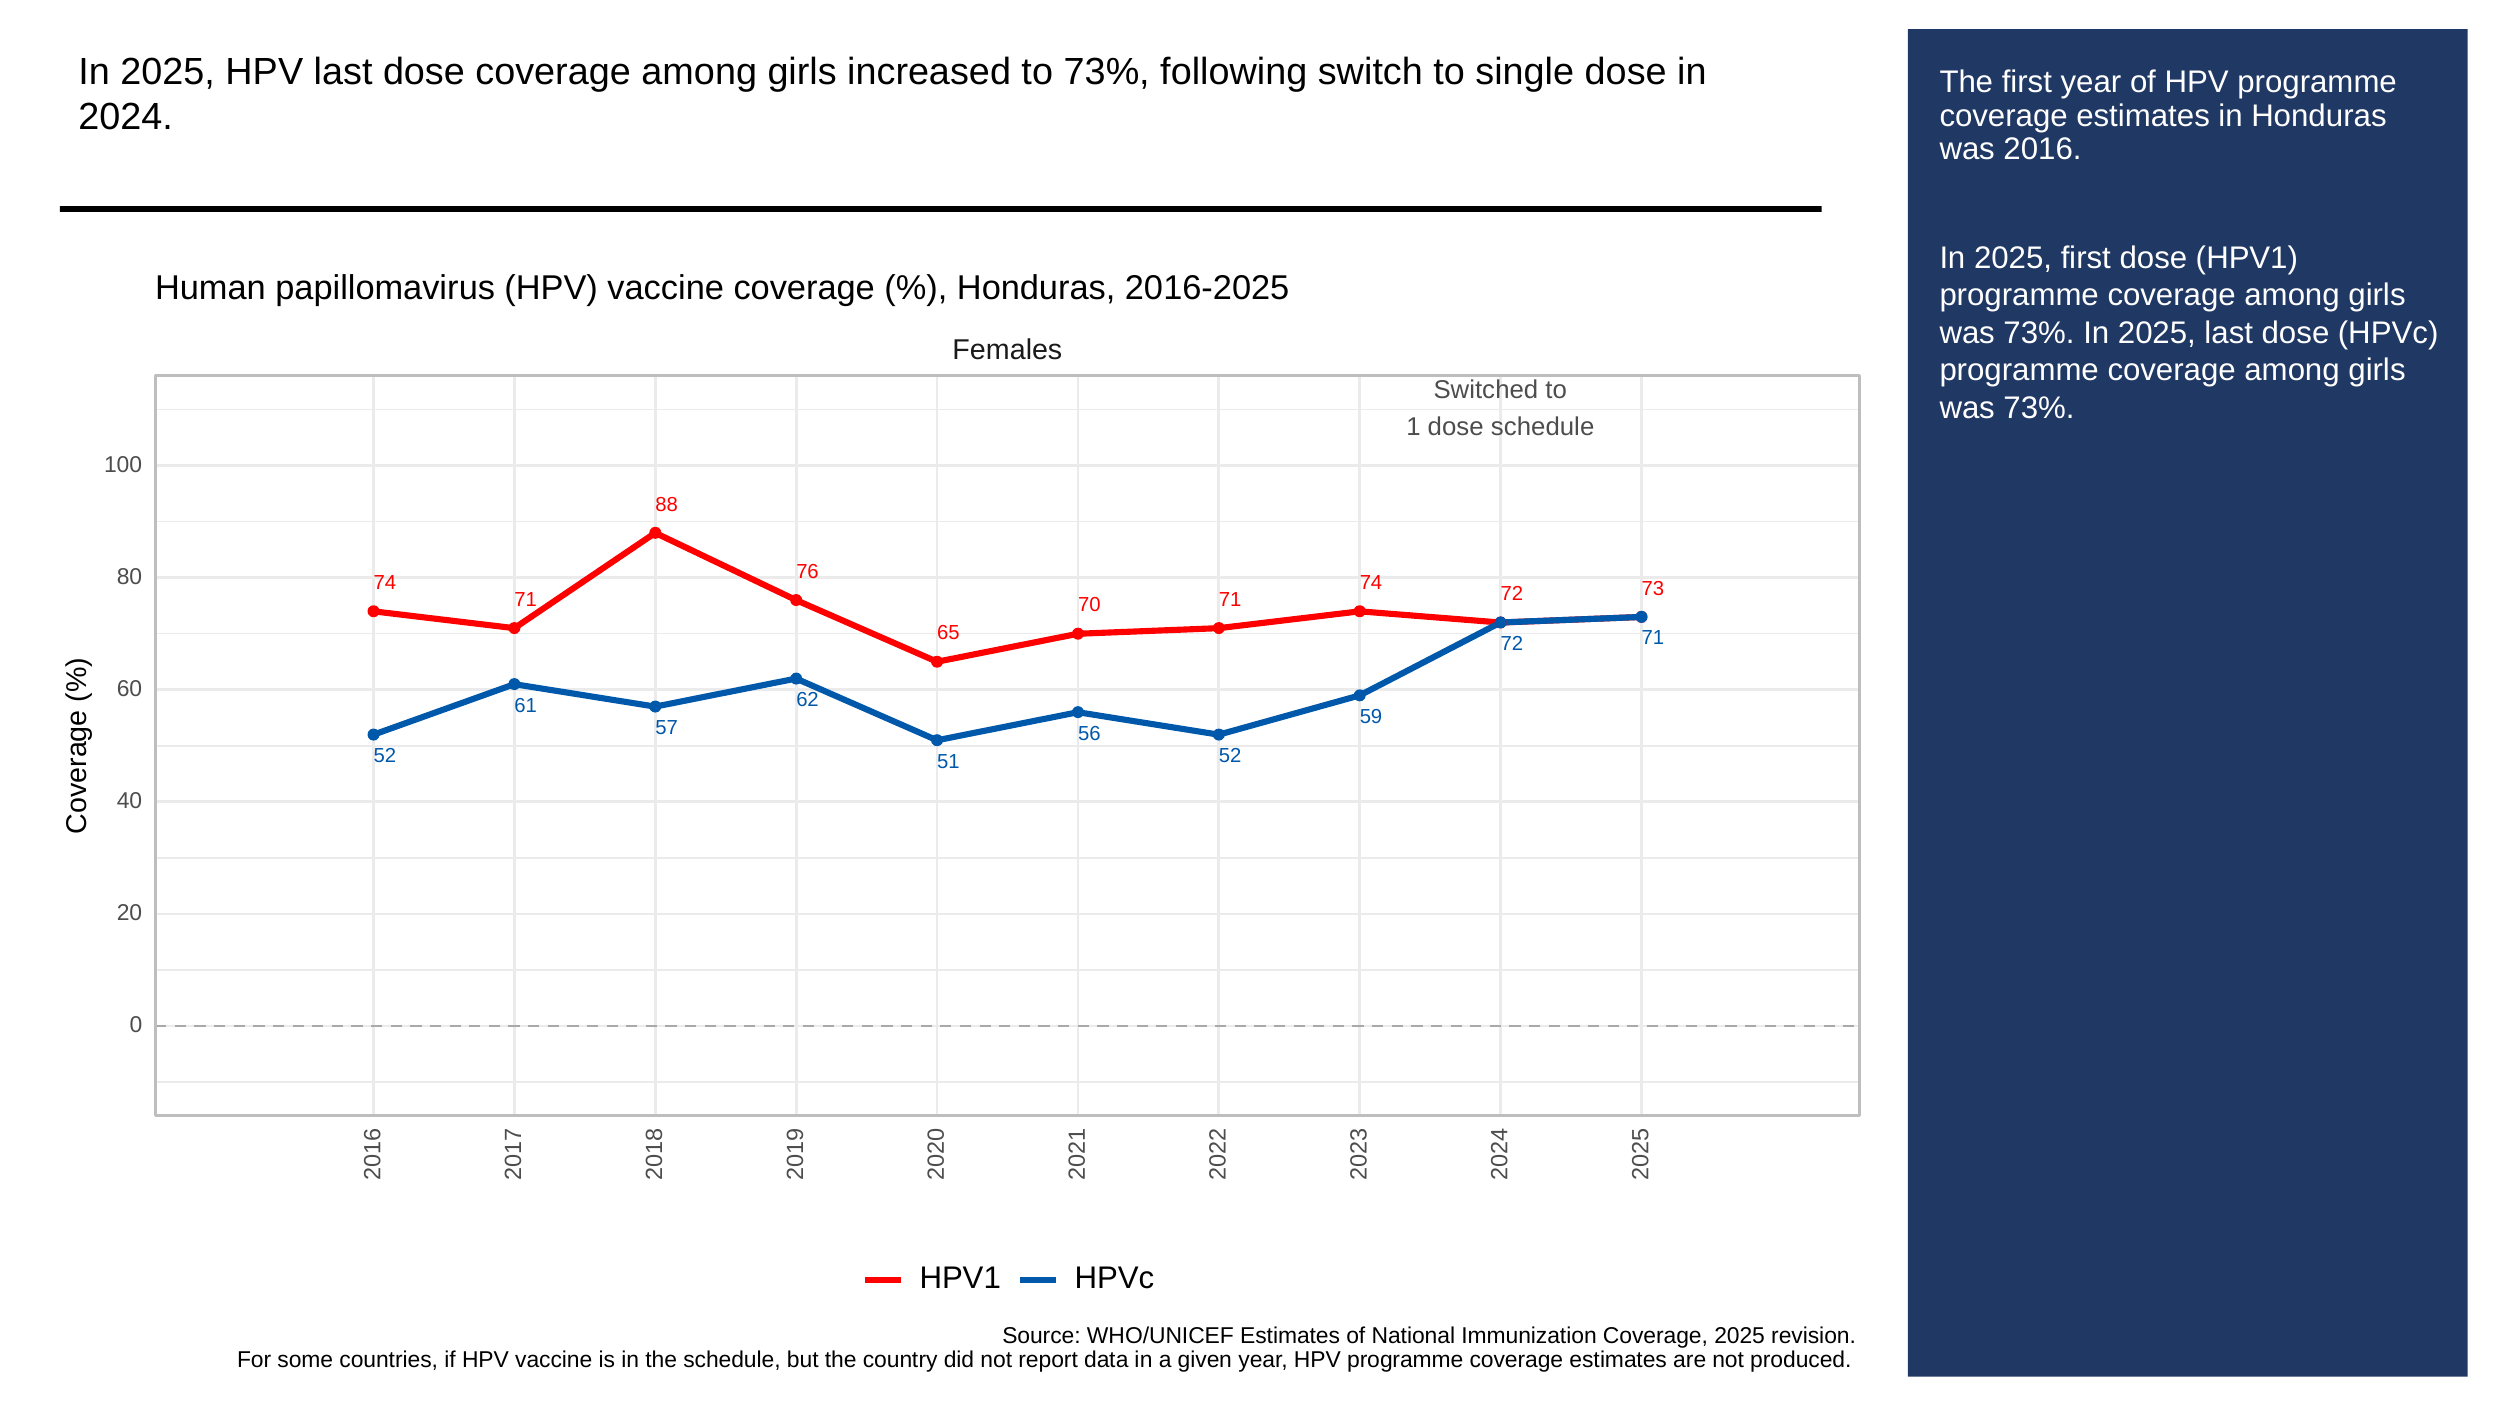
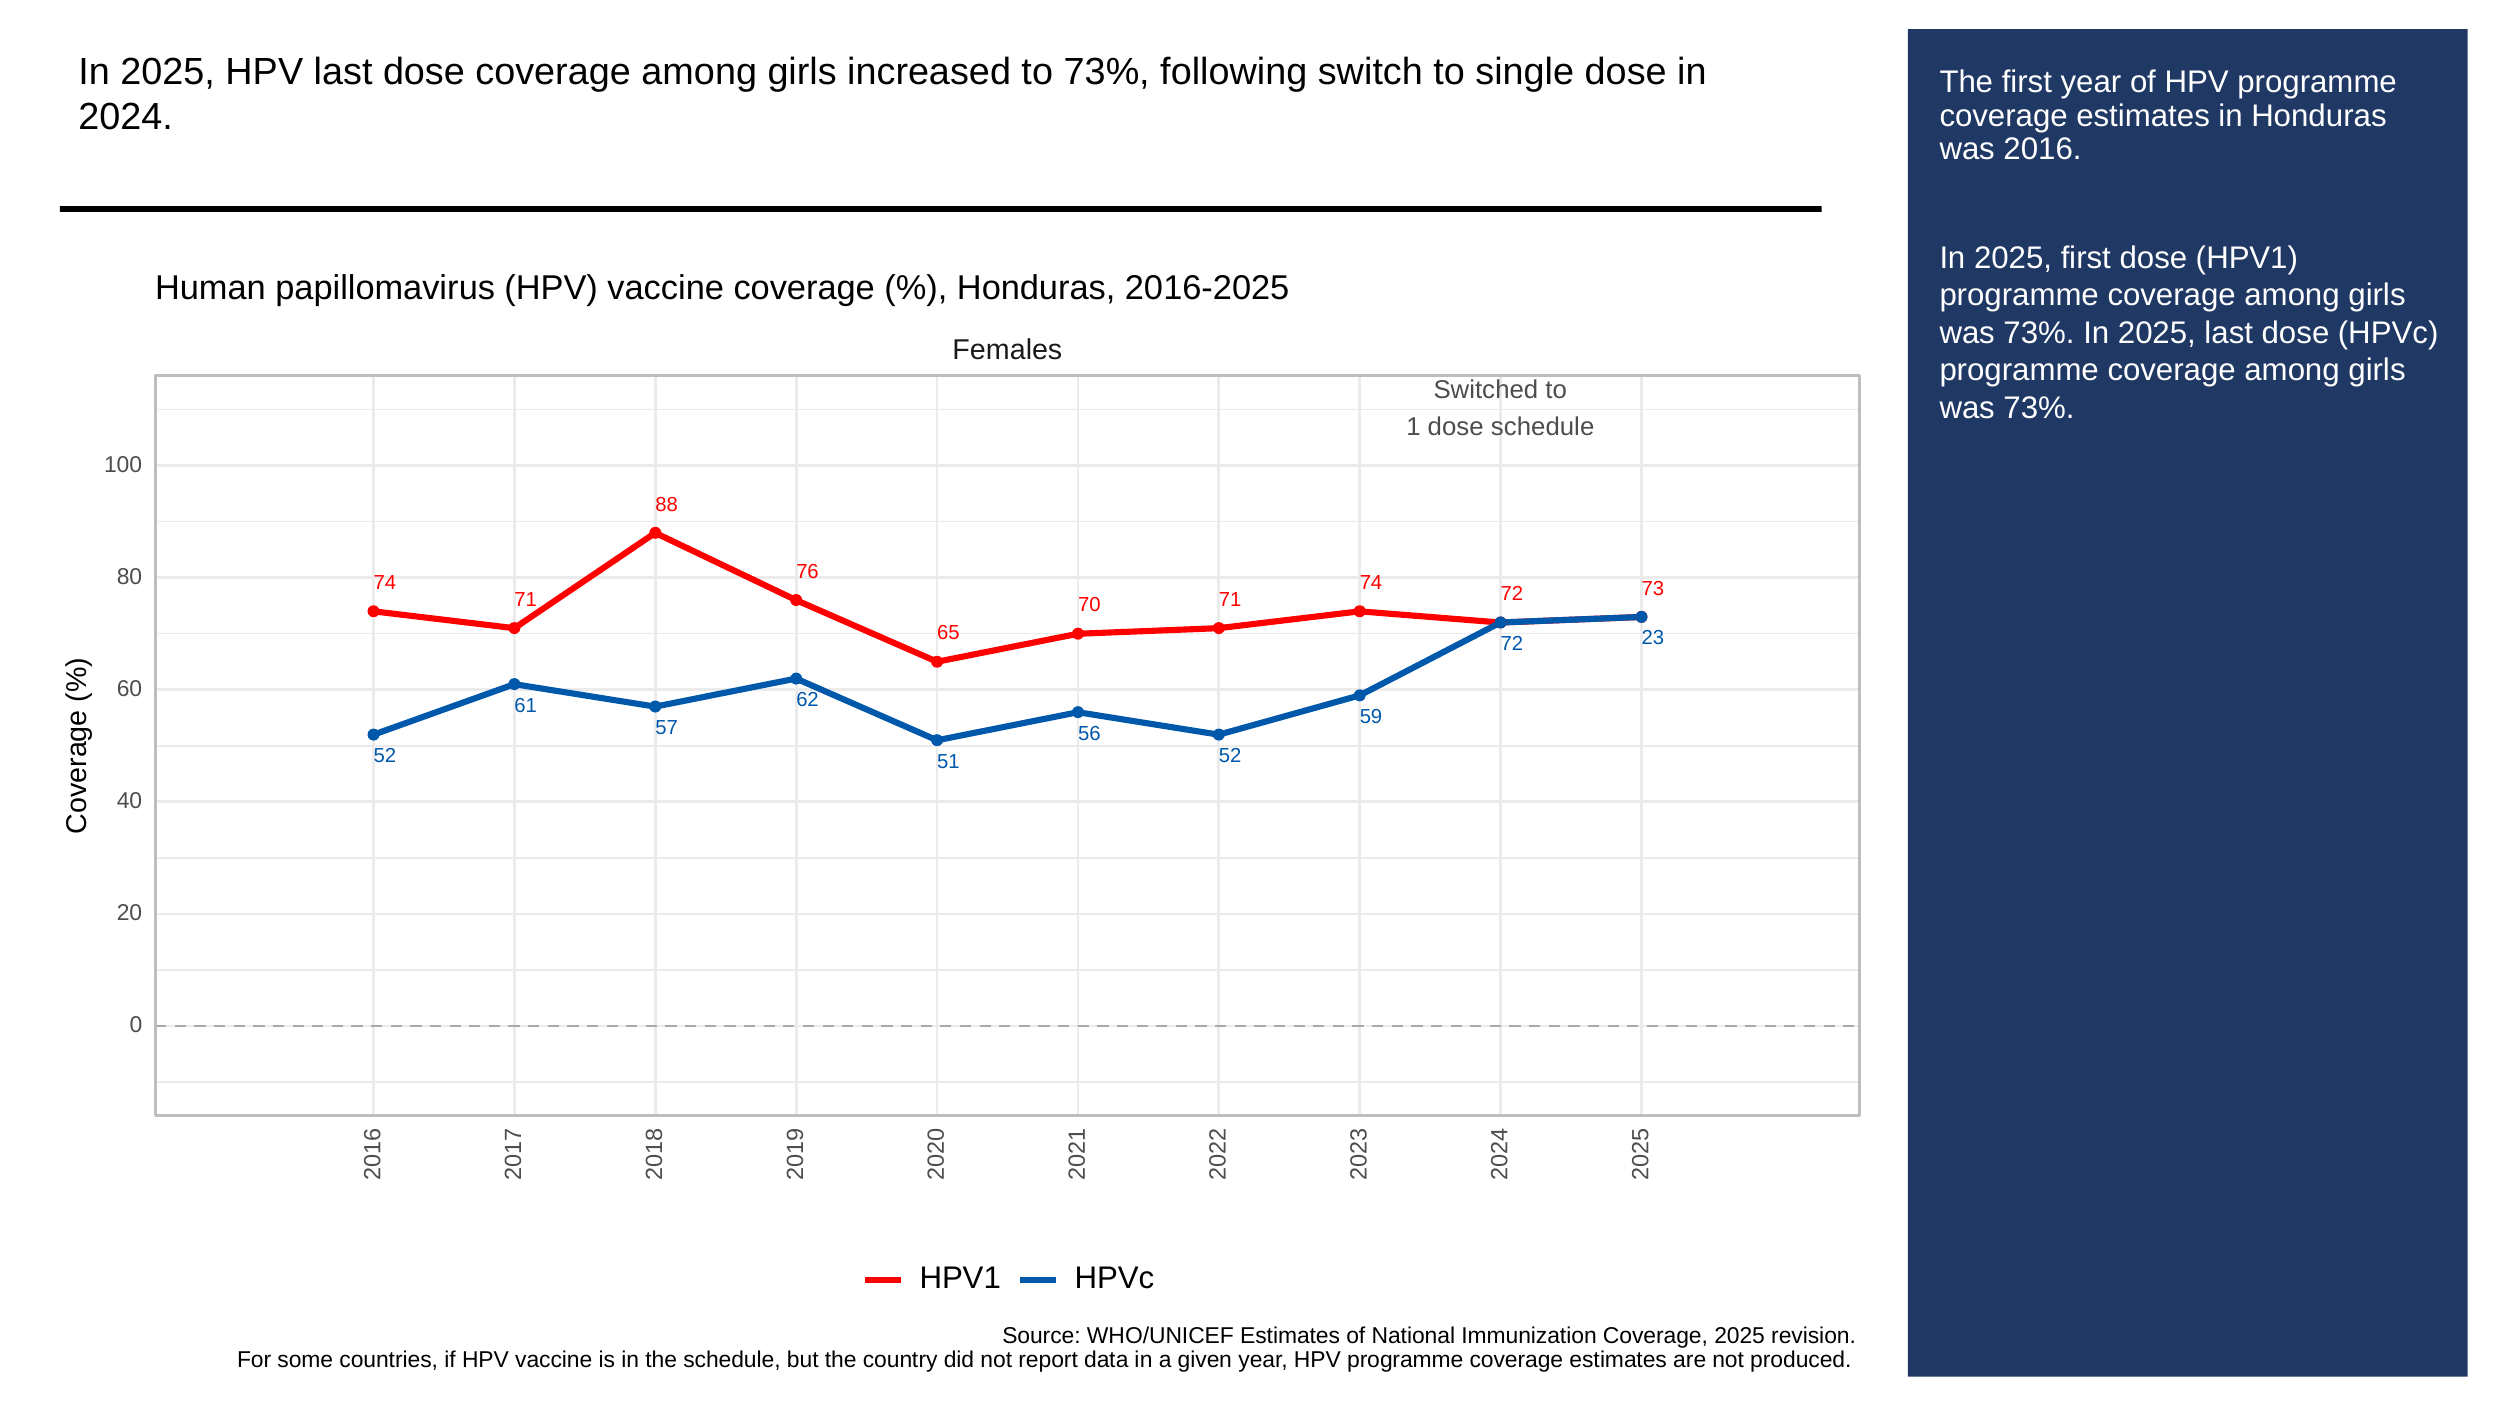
72 71: 71 -> 23
